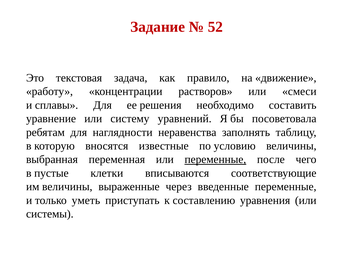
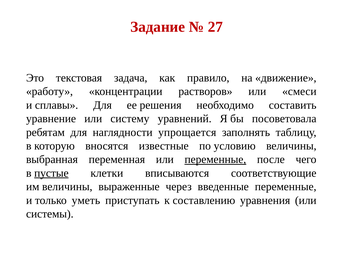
52: 52 -> 27
неравенства: неравенства -> упрощается
пустые underline: none -> present
